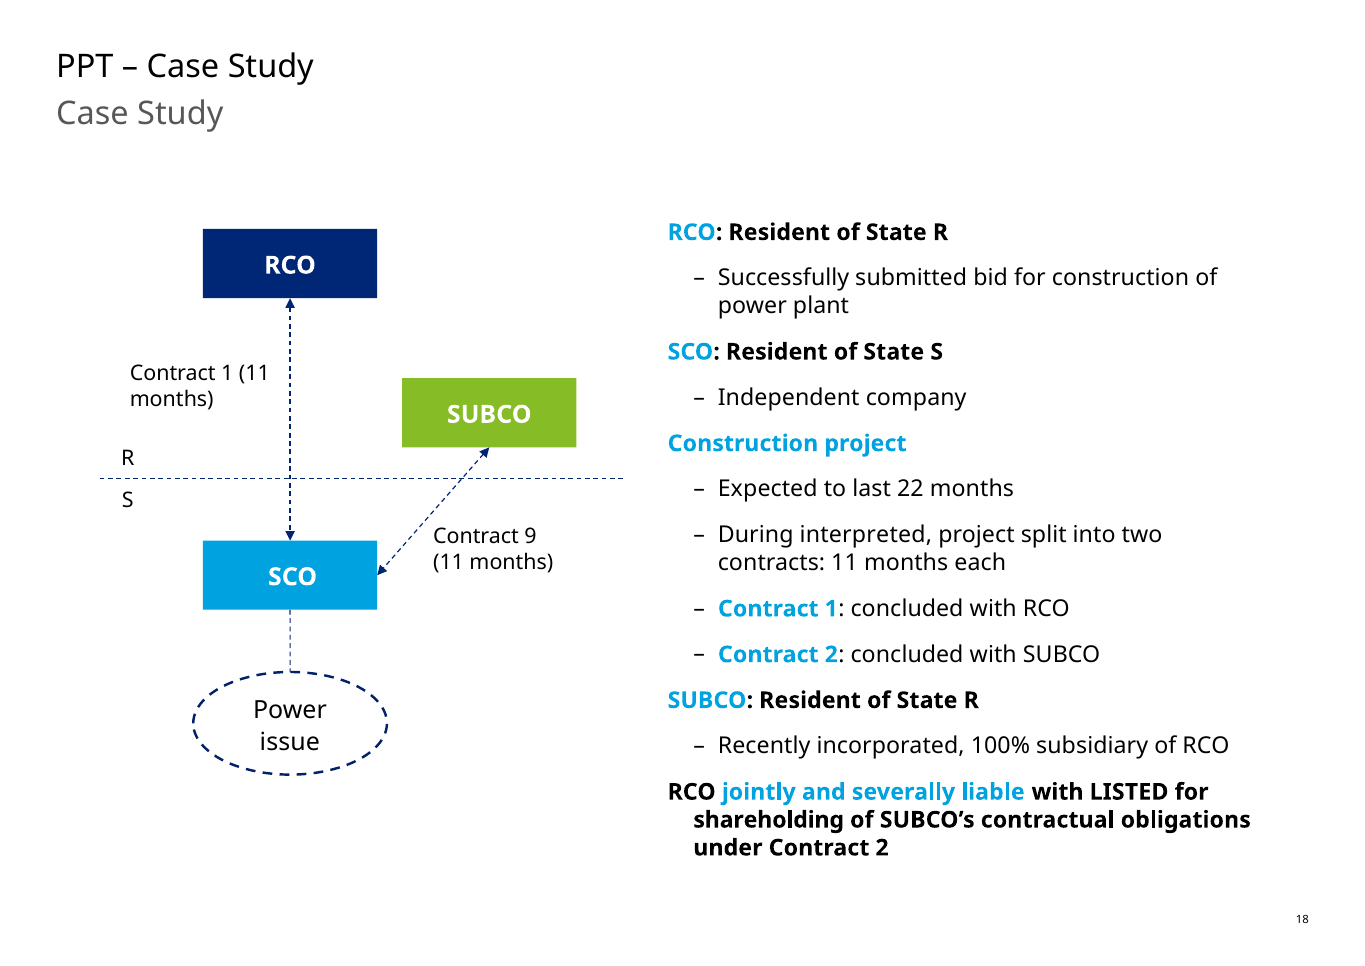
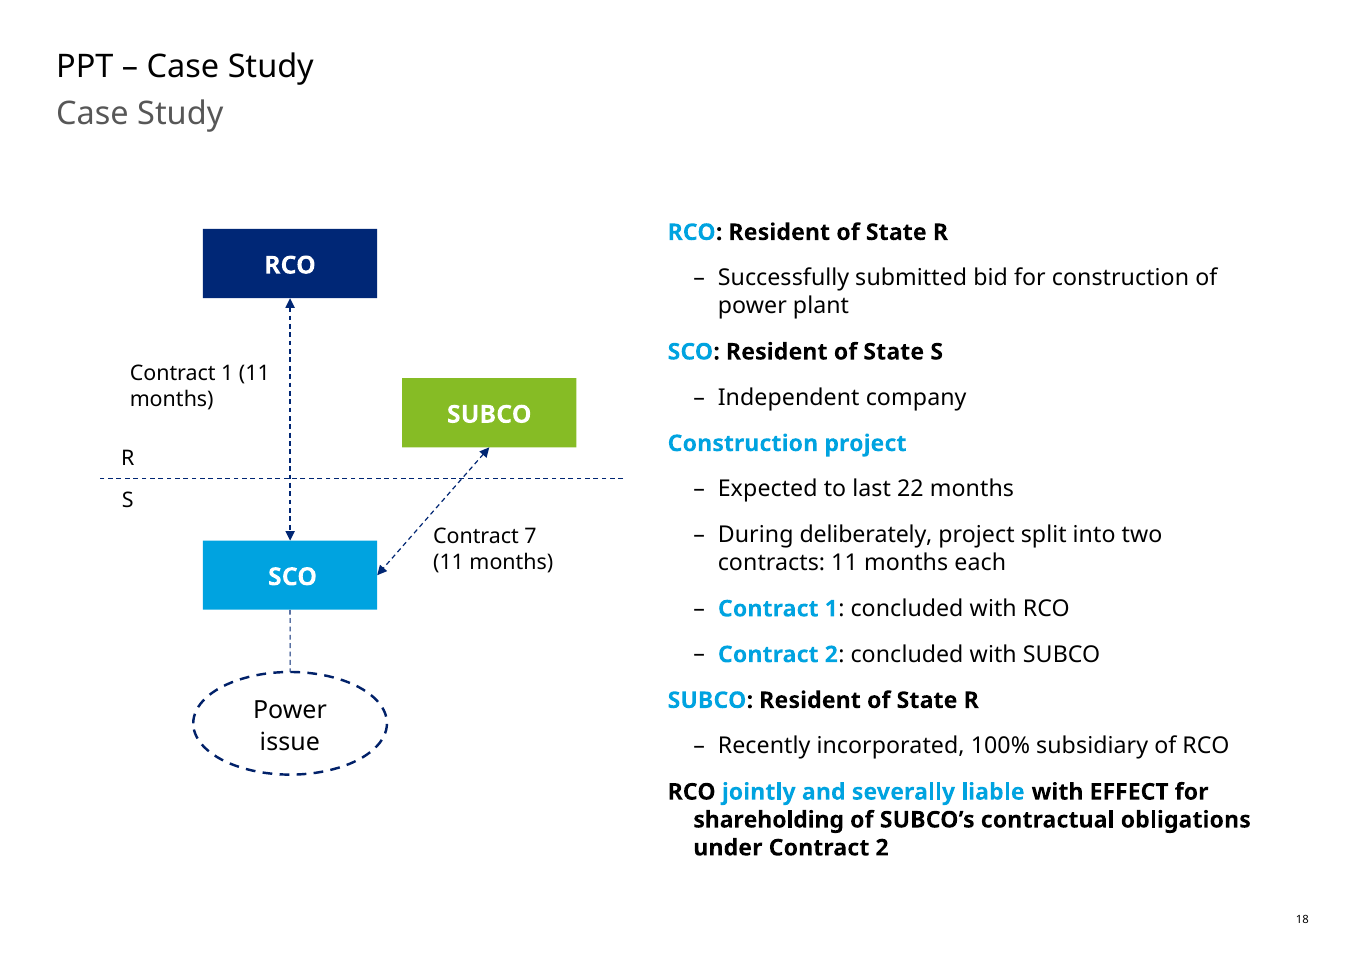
interpreted: interpreted -> deliberately
9: 9 -> 7
LISTED: LISTED -> EFFECT
